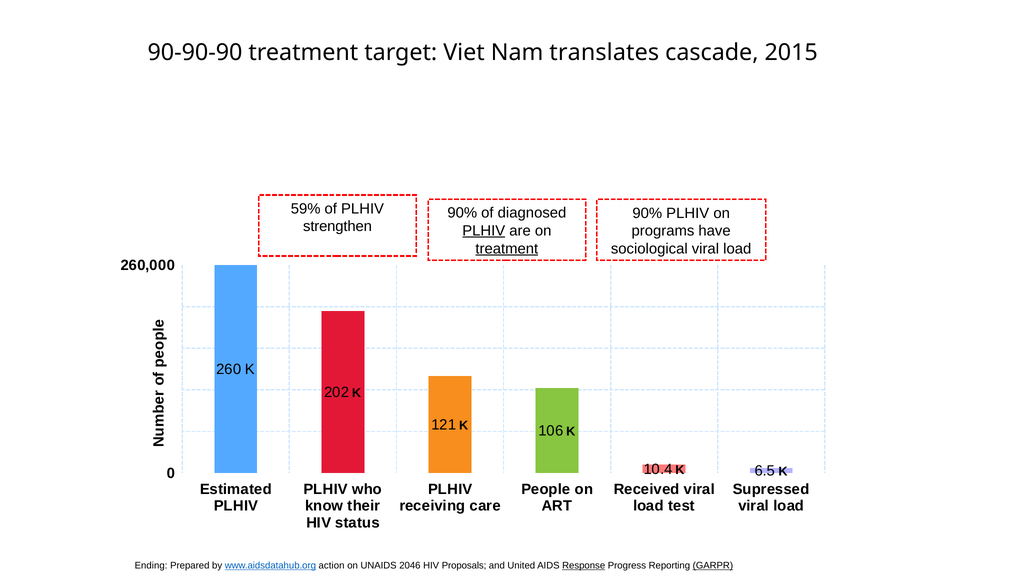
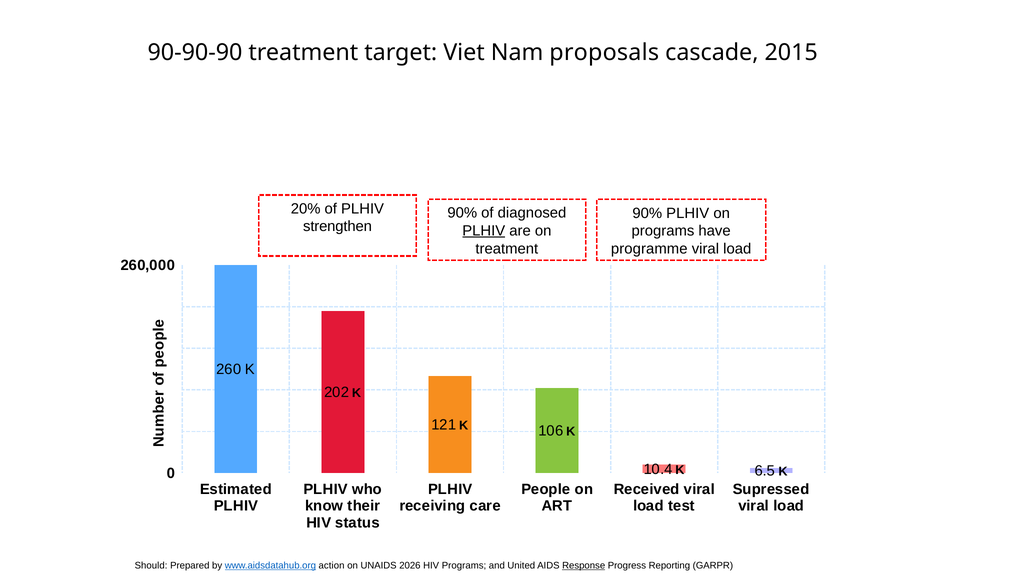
translates: translates -> proposals
59%: 59% -> 20%
treatment at (507, 248) underline: present -> none
sociological: sociological -> programme
Ending: Ending -> Should
2046: 2046 -> 2026
HIV Proposals: Proposals -> Programs
GARPR underline: present -> none
